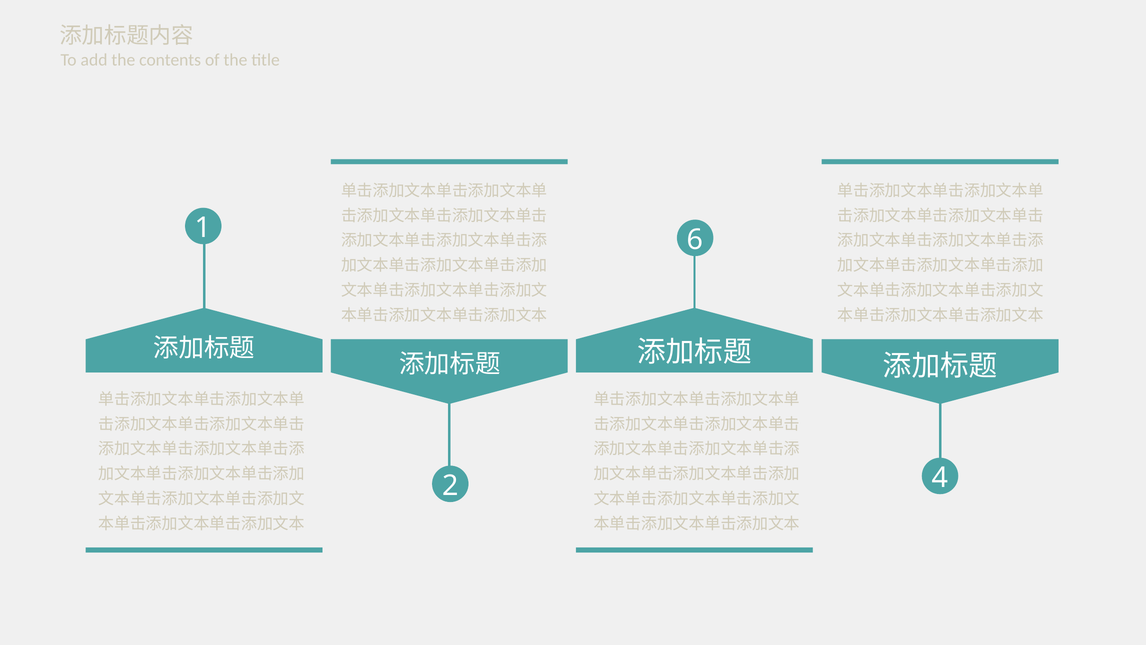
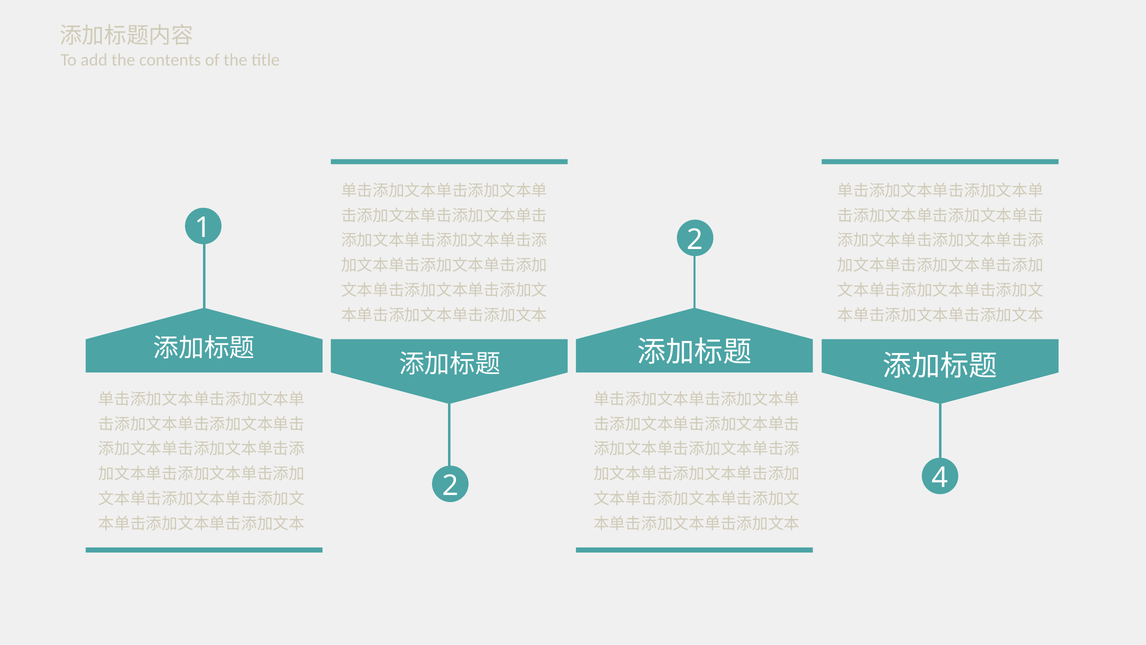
1 6: 6 -> 2
